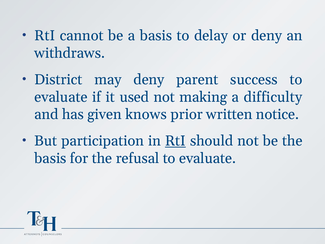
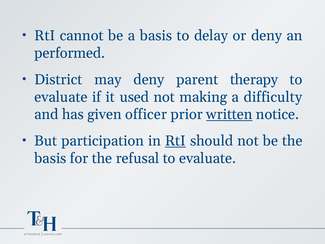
withdraws: withdraws -> performed
success: success -> therapy
knows: knows -> officer
written underline: none -> present
